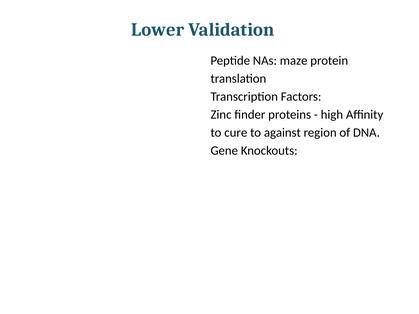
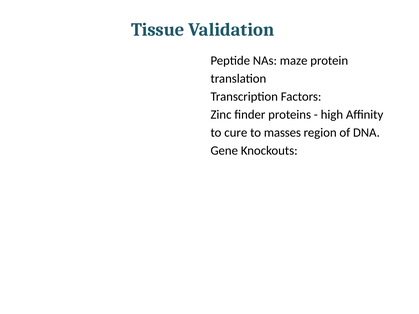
Lower: Lower -> Tissue
against: against -> masses
